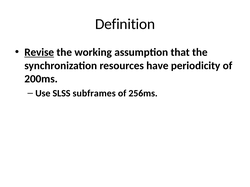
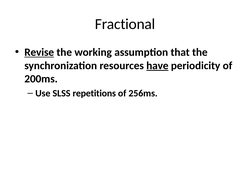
Definition: Definition -> Fractional
have underline: none -> present
subframes: subframes -> repetitions
